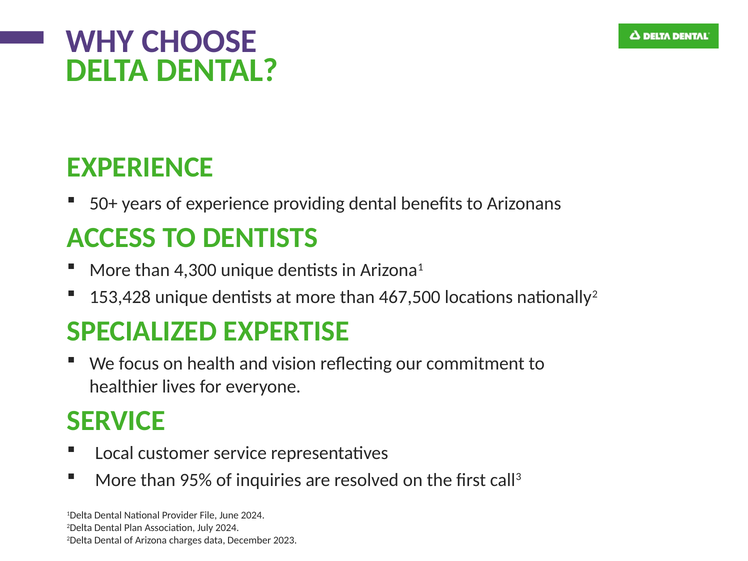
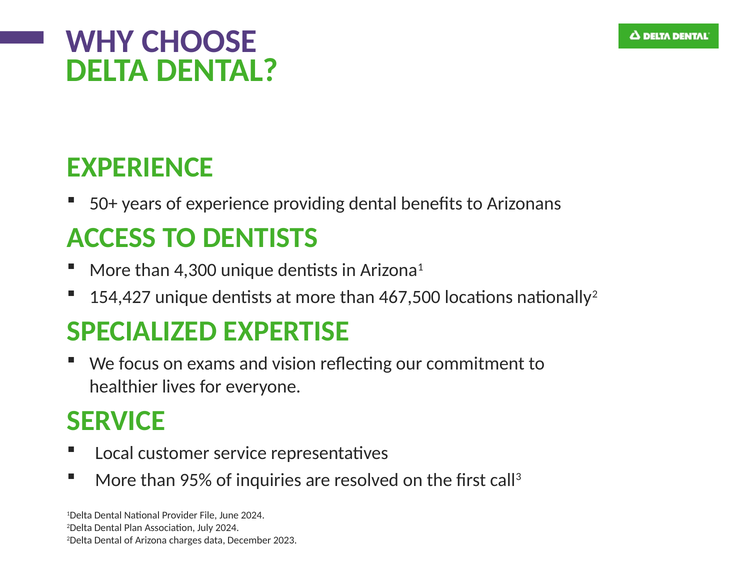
153,428: 153,428 -> 154,427
health: health -> exams
